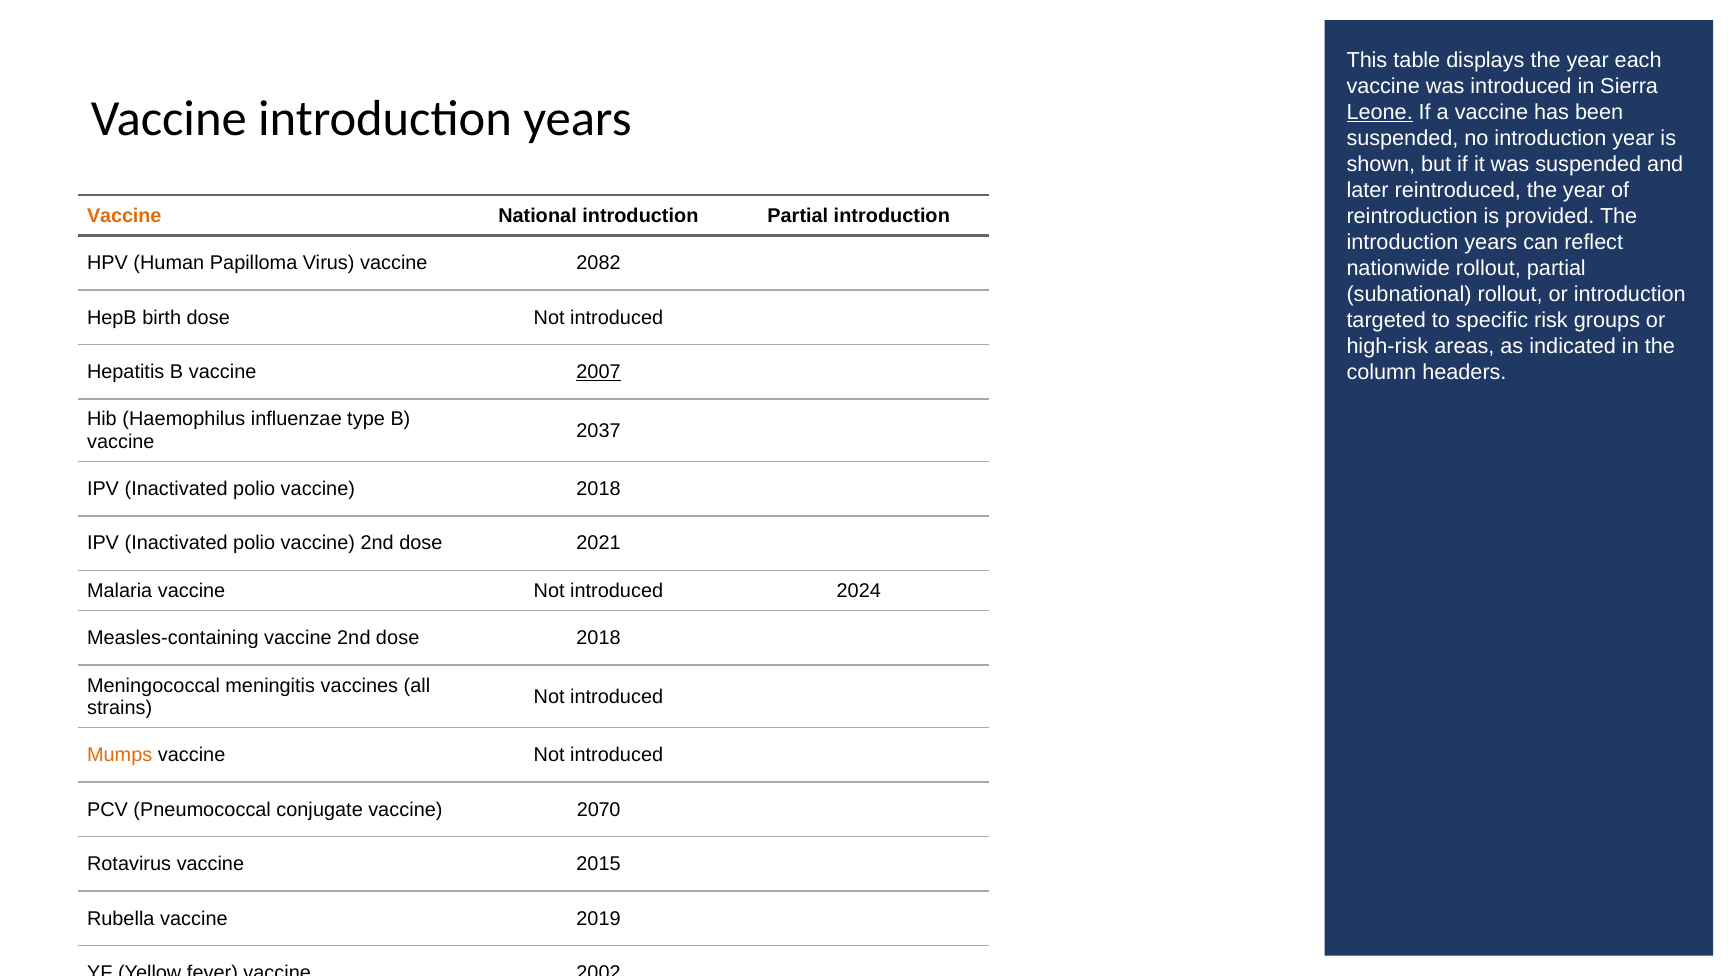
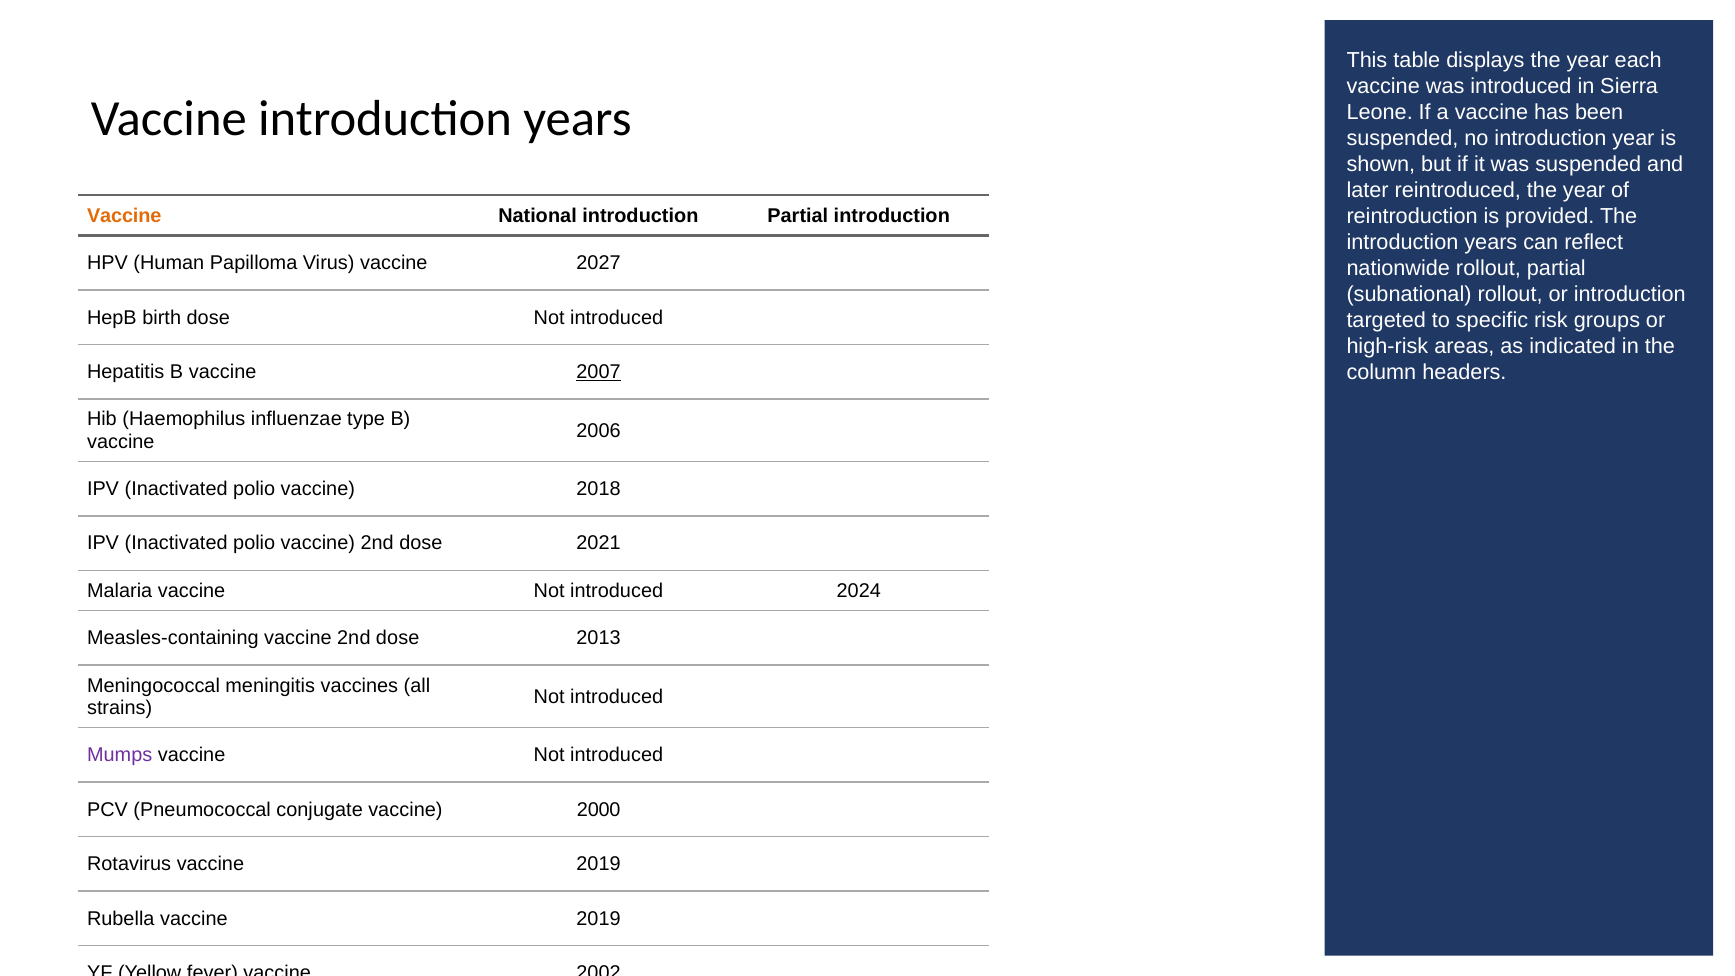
Leone underline: present -> none
2082: 2082 -> 2027
2037: 2037 -> 2006
dose 2018: 2018 -> 2013
Mumps colour: orange -> purple
2070: 2070 -> 2000
Rotavirus vaccine 2015: 2015 -> 2019
